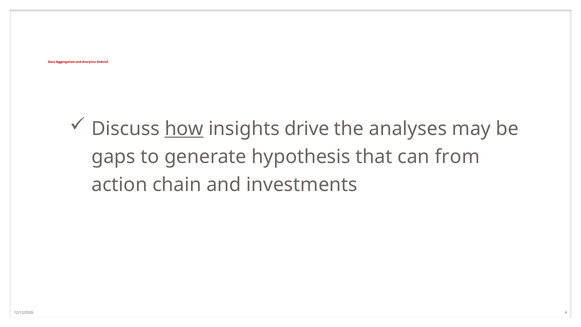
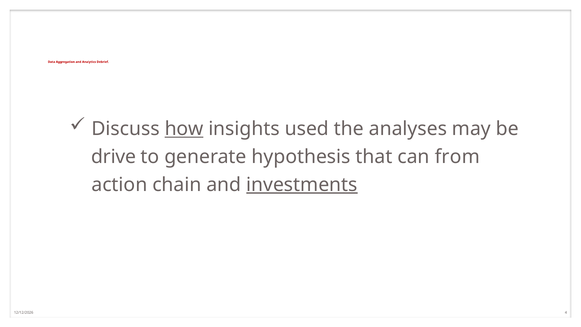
drive: drive -> used
gaps: gaps -> drive
investments underline: none -> present
